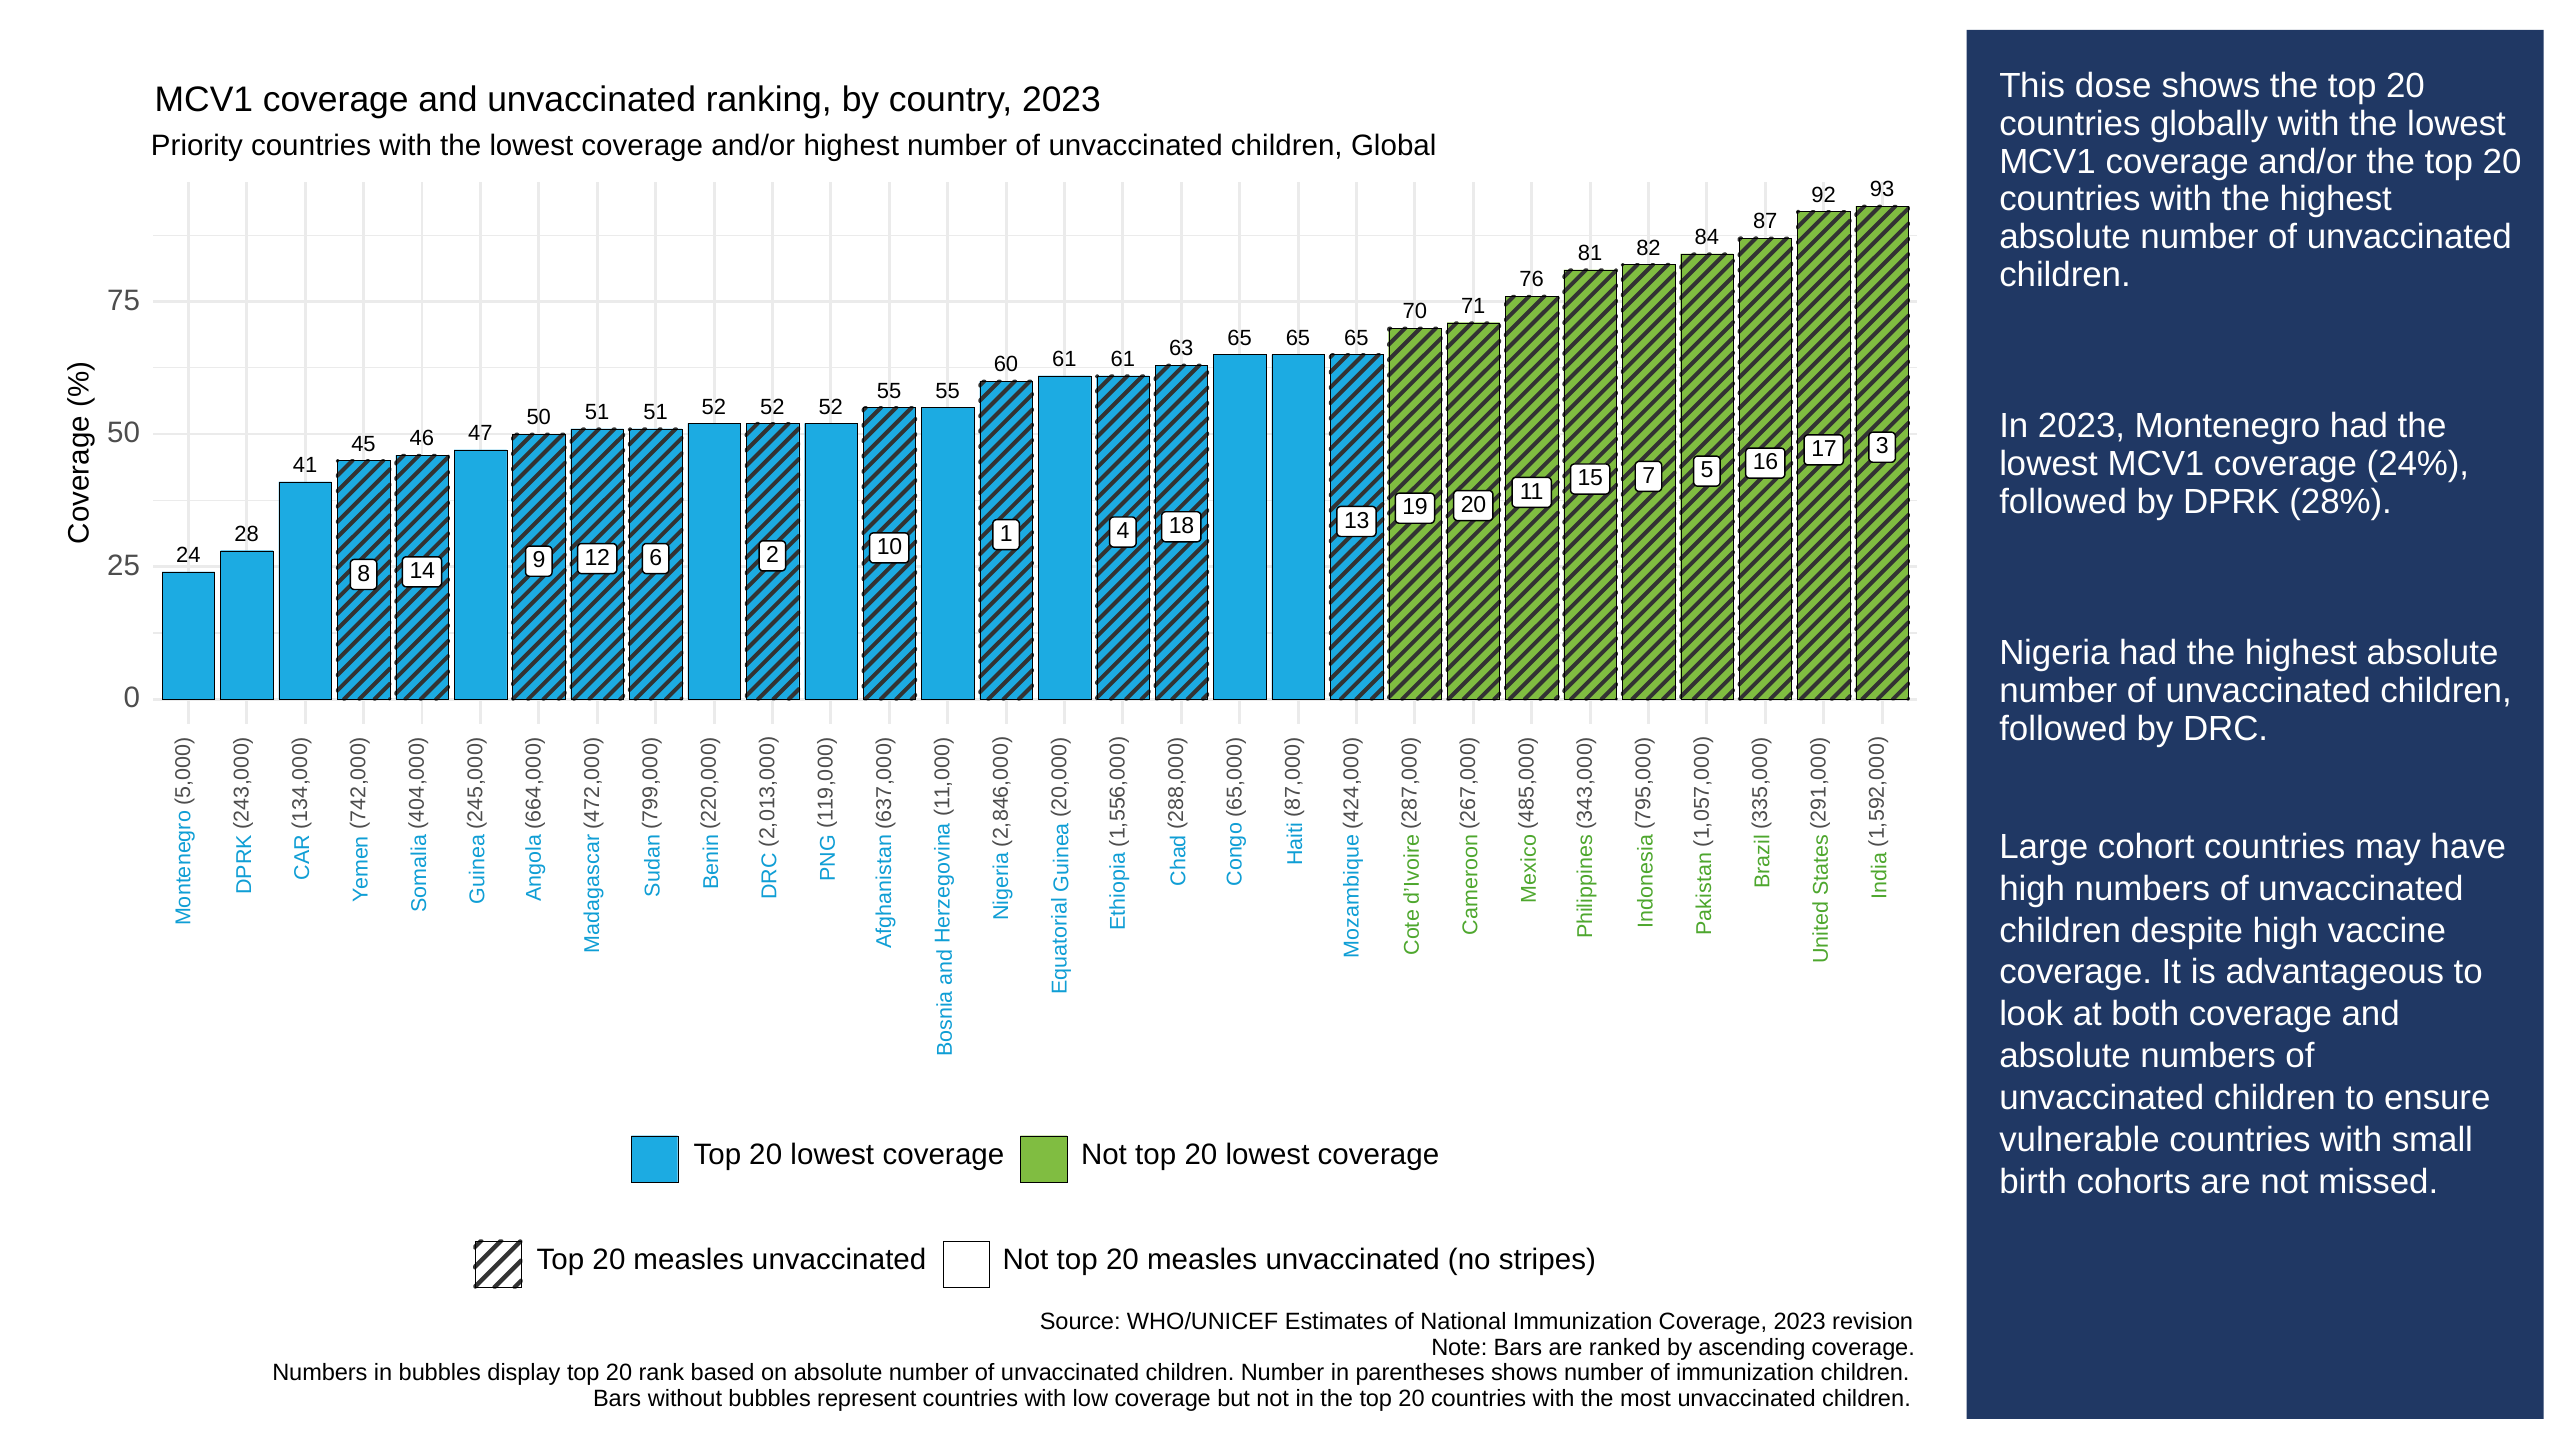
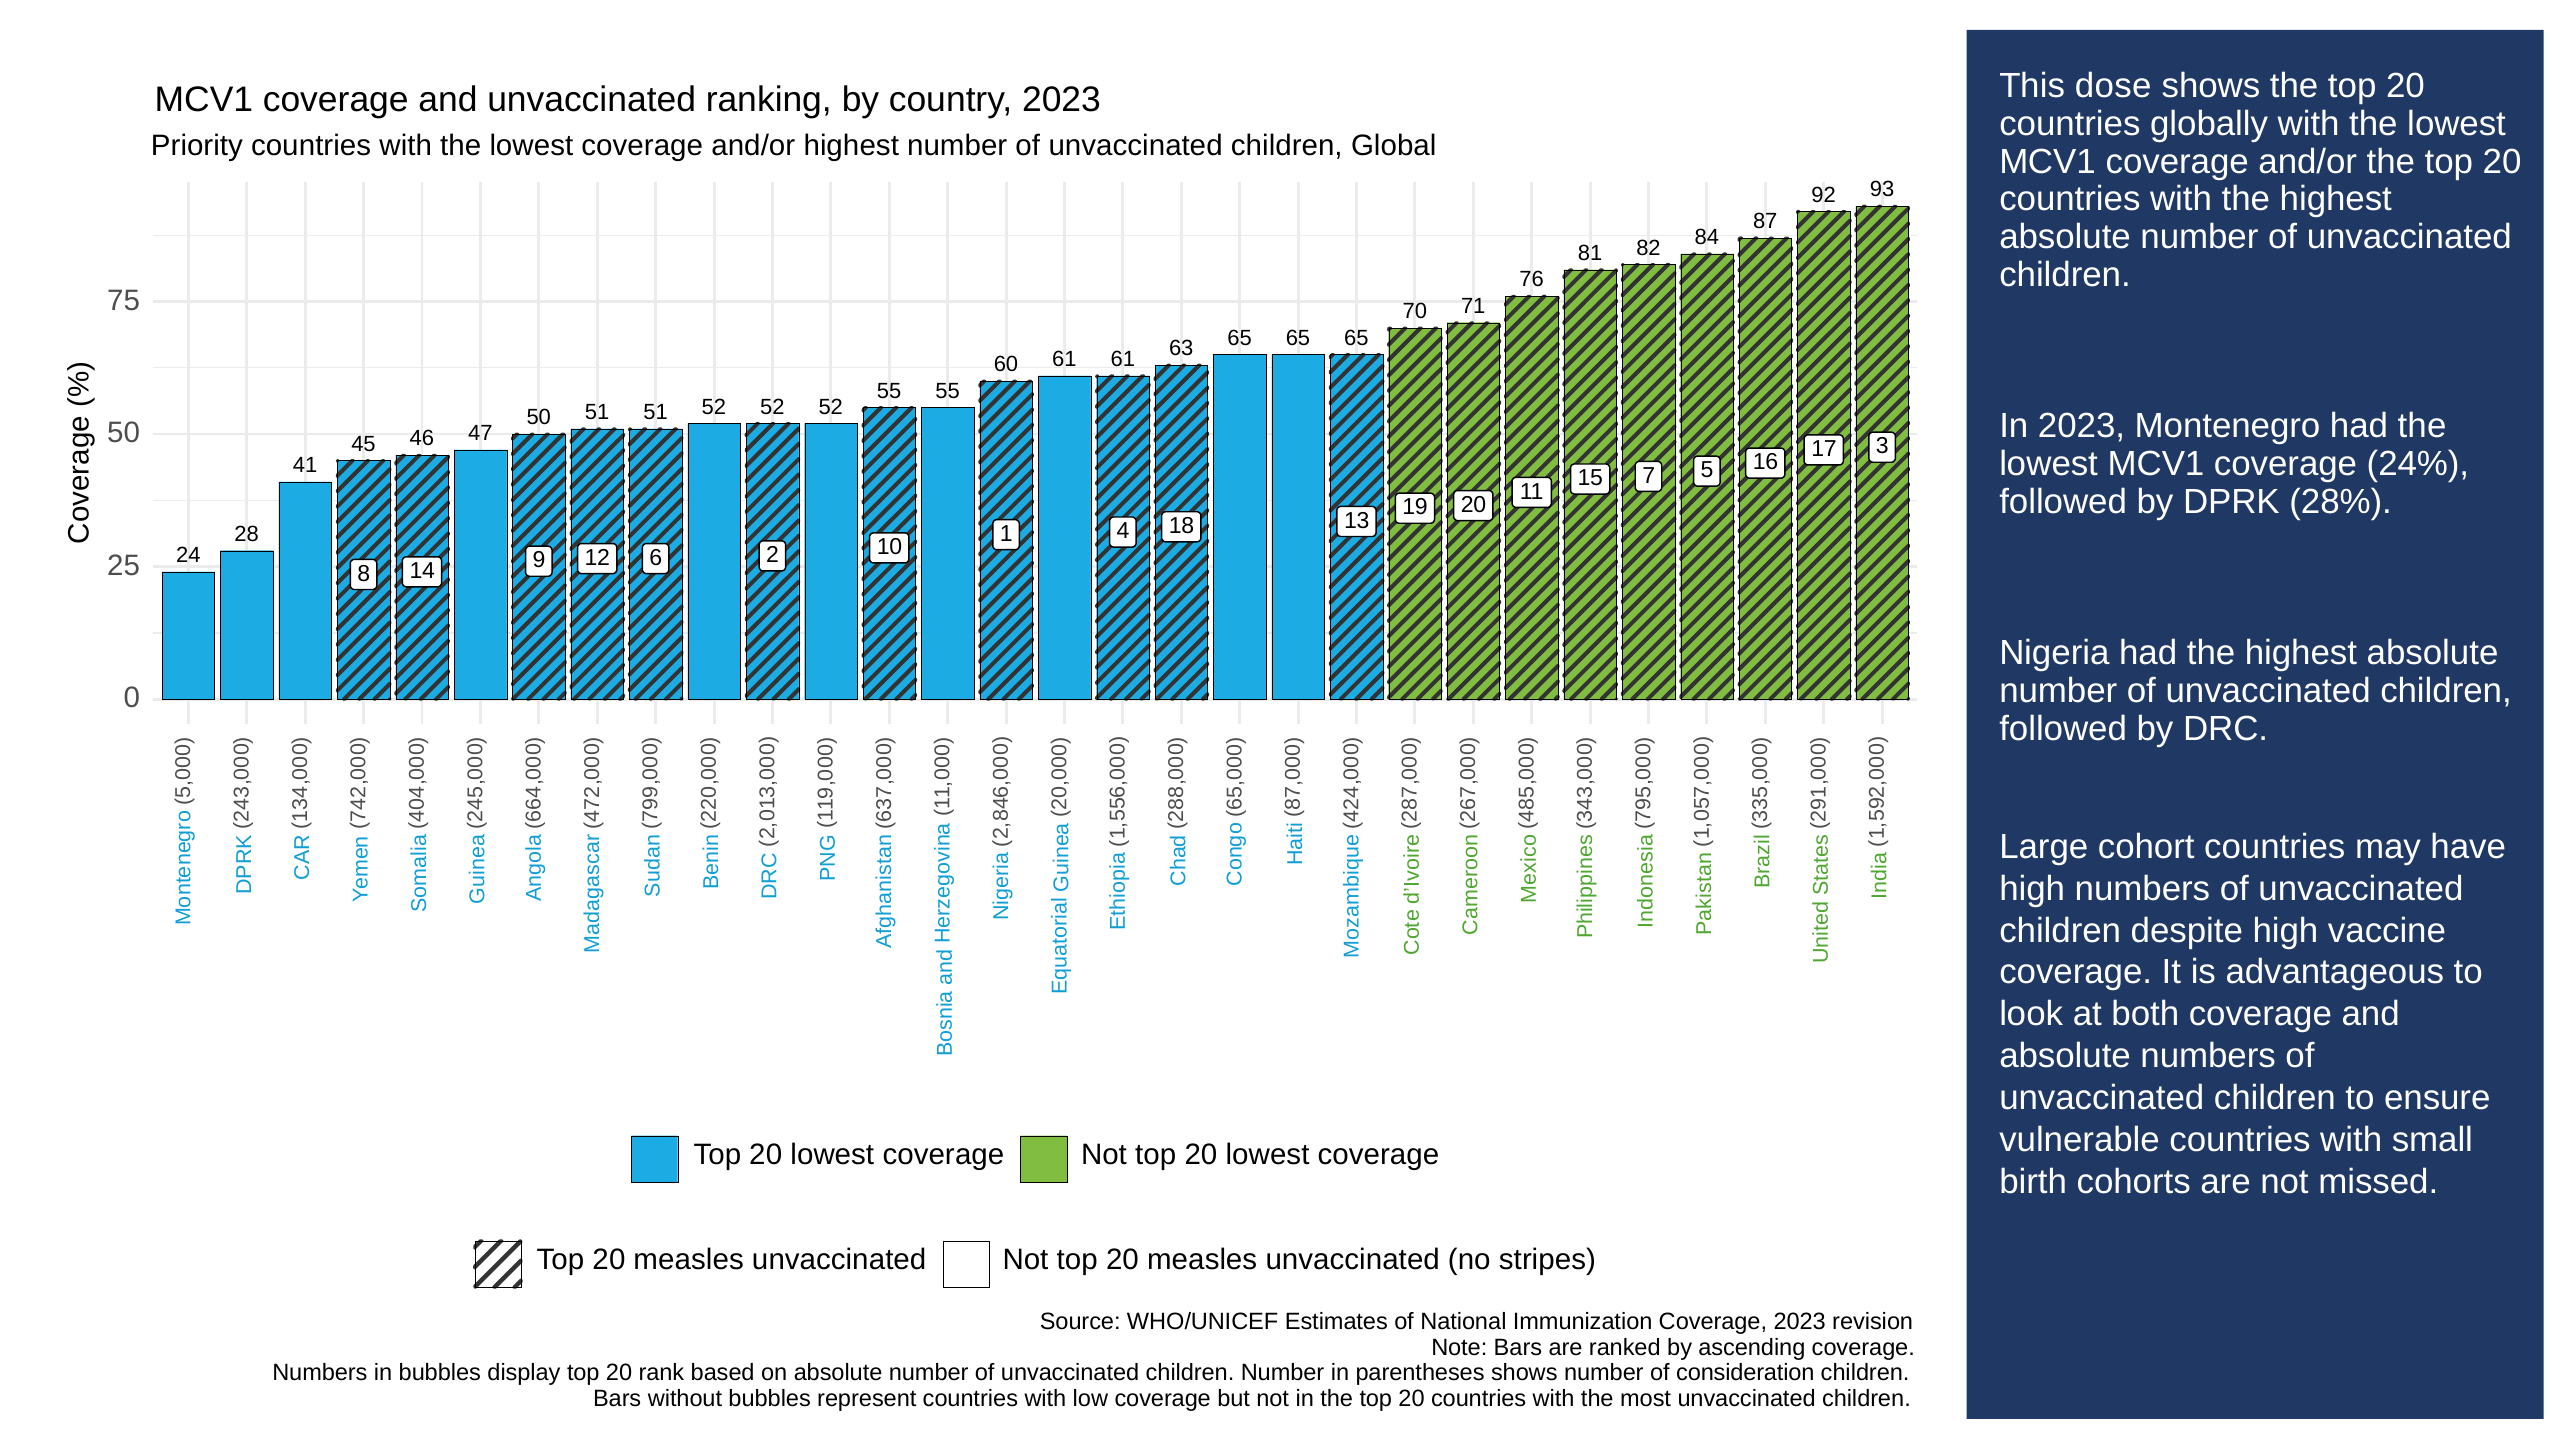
of immunization: immunization -> consideration
